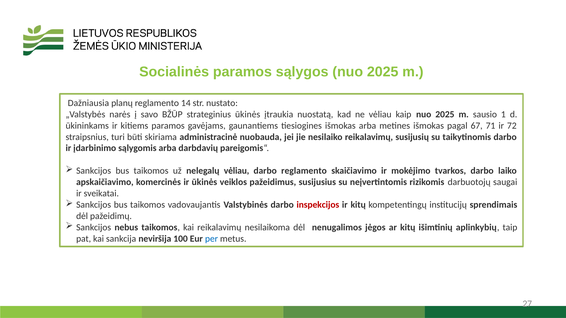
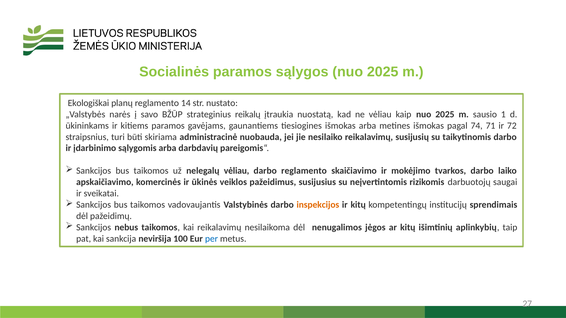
Dažniausia: Dažniausia -> Ekologiškai
strateginius ūkinės: ūkinės -> reikalų
67: 67 -> 74
inspekcijos colour: red -> orange
